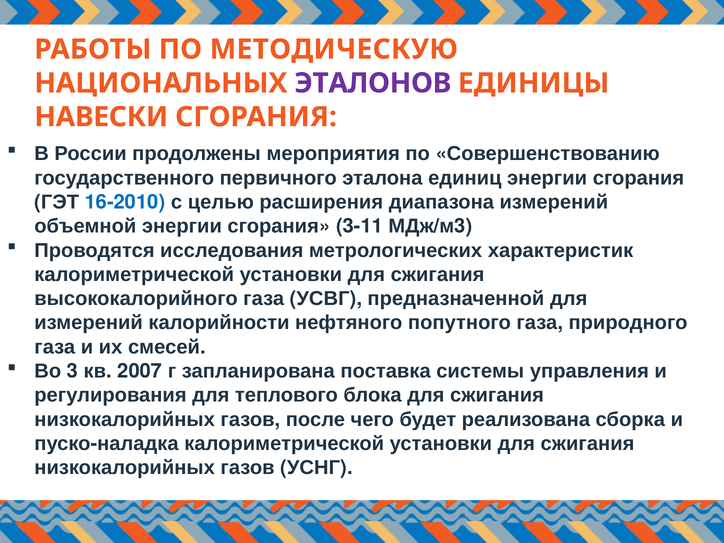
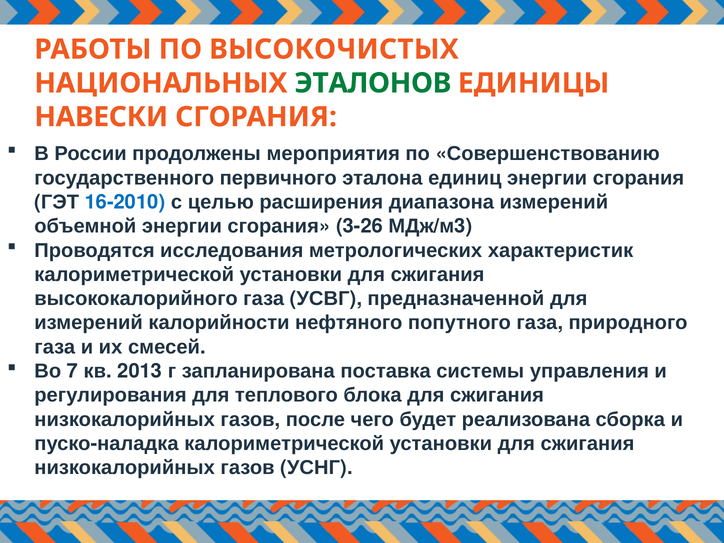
МЕТОДИЧЕСКУЮ: МЕТОДИЧЕСКУЮ -> ВЫСОКОЧИСТЫХ
ЭТАЛОНОВ colour: purple -> green
3-11: 3-11 -> 3-26
3 at (72, 371): 3 -> 7
2007: 2007 -> 2013
